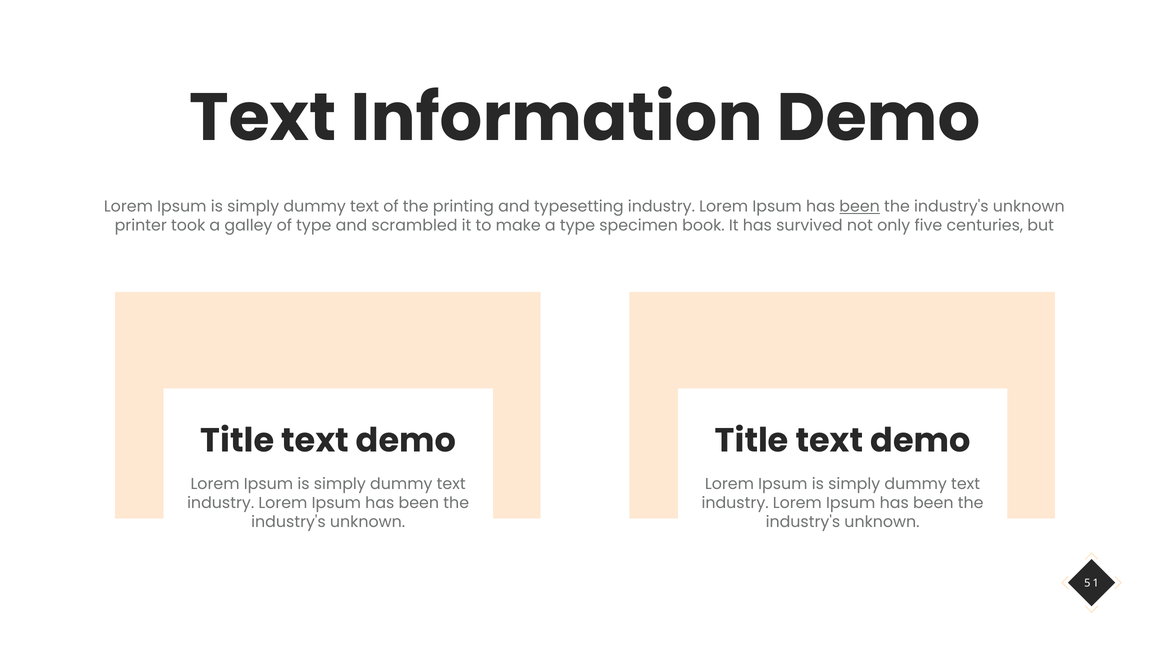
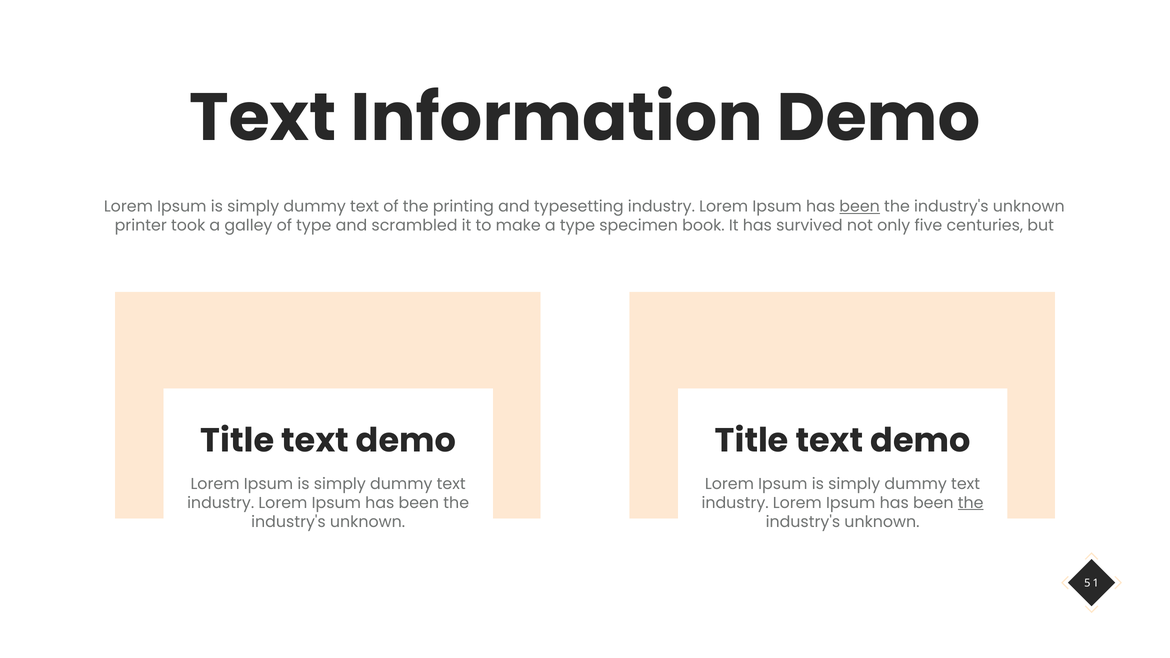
the at (971, 503) underline: none -> present
